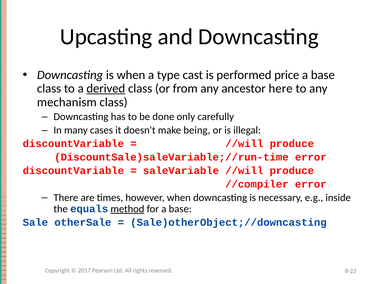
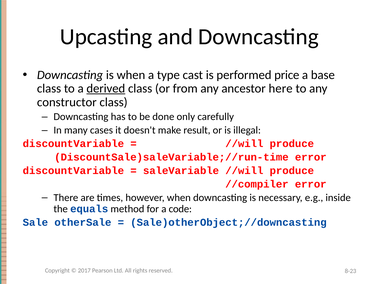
mechanism: mechanism -> constructor
being: being -> result
method underline: present -> none
for a base: base -> code
